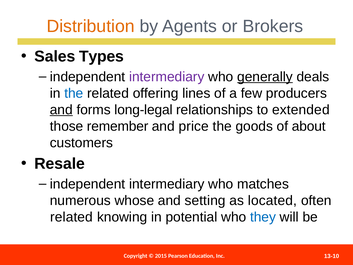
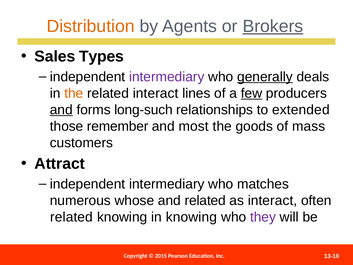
Brokers underline: none -> present
the at (74, 93) colour: blue -> orange
related offering: offering -> interact
few underline: none -> present
long-legal: long-legal -> long-such
price: price -> most
about: about -> mass
Resale: Resale -> Attract
and setting: setting -> related
as located: located -> interact
in potential: potential -> knowing
they colour: blue -> purple
